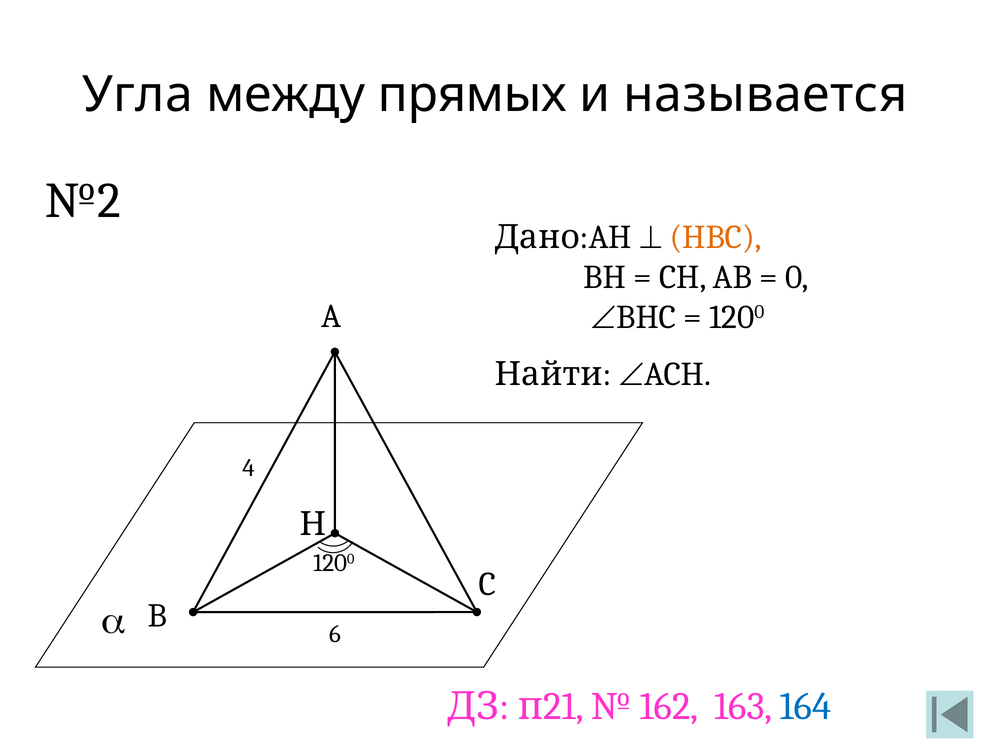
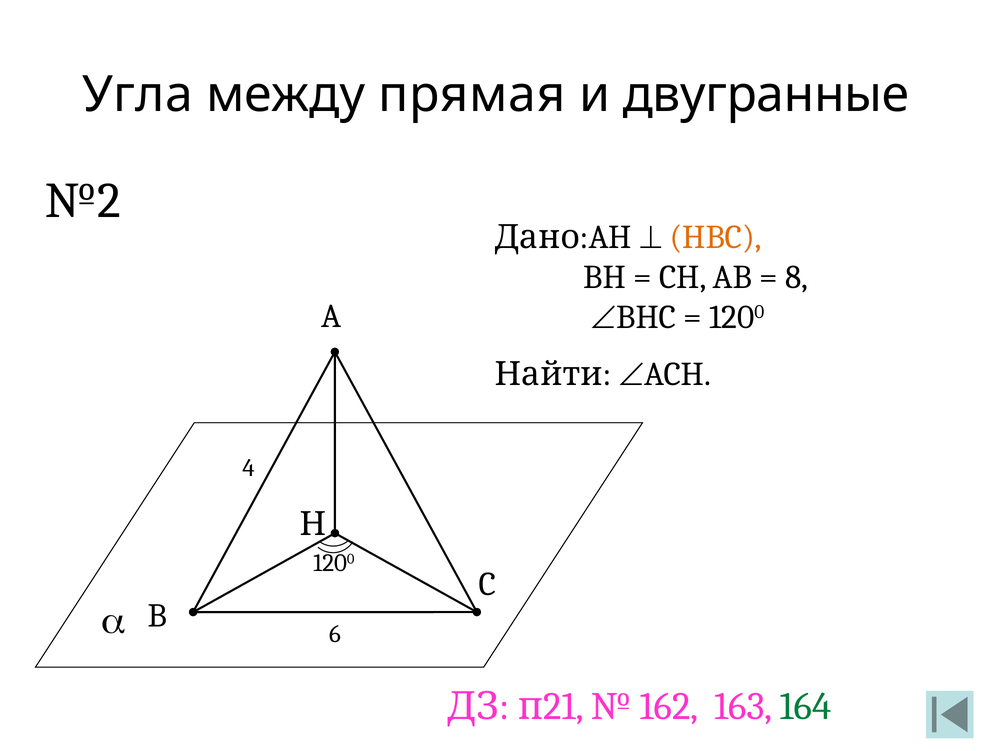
прямых: прямых -> прямая
называется: называется -> двугранные
0: 0 -> 8
164 colour: blue -> green
